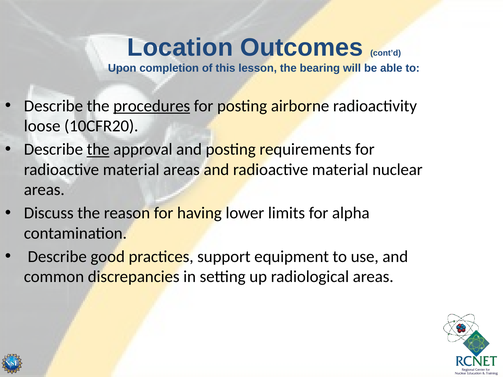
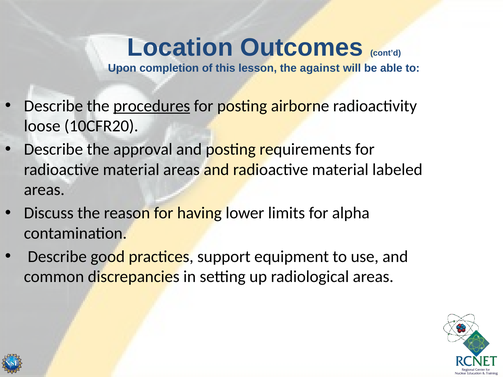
bearing: bearing -> against
the at (98, 150) underline: present -> none
nuclear: nuclear -> labeled
